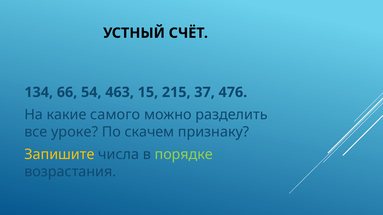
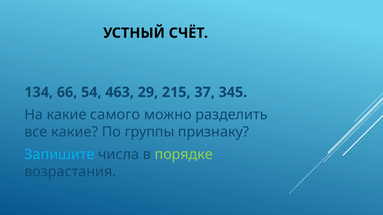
15: 15 -> 29
476: 476 -> 345
все уроке: уроке -> какие
скачем: скачем -> группы
Запишите colour: yellow -> light blue
